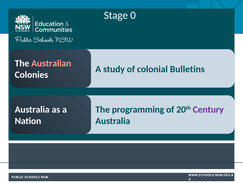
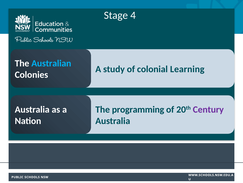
0: 0 -> 4
Australian colour: pink -> light blue
Bulletins: Bulletins -> Learning
